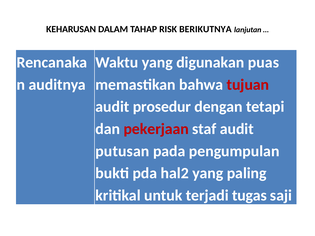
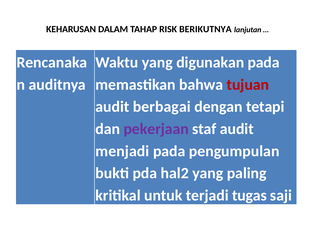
digunakan puas: puas -> pada
prosedur: prosedur -> berbagai
pekerjaan colour: red -> purple
putusan: putusan -> menjadi
